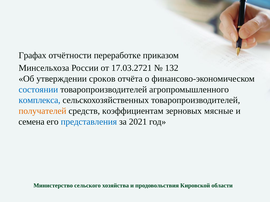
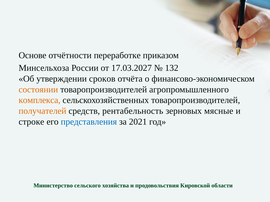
Графах: Графах -> Основе
17.03.2721: 17.03.2721 -> 17.03.2027
состоянии colour: blue -> orange
комплекса colour: blue -> orange
коэффициентам: коэффициентам -> рентабельность
семена: семена -> строке
